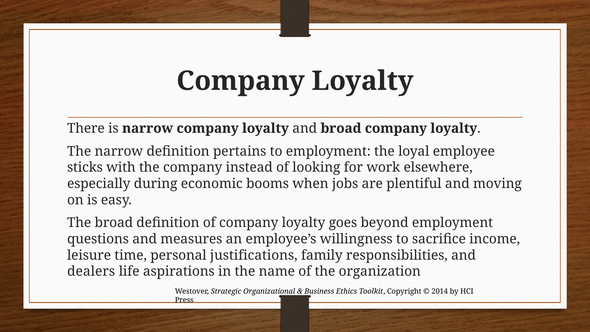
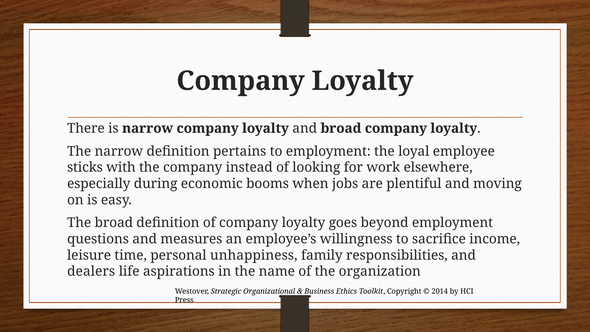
justifications: justifications -> unhappiness
